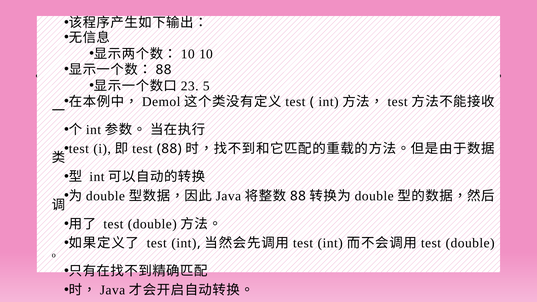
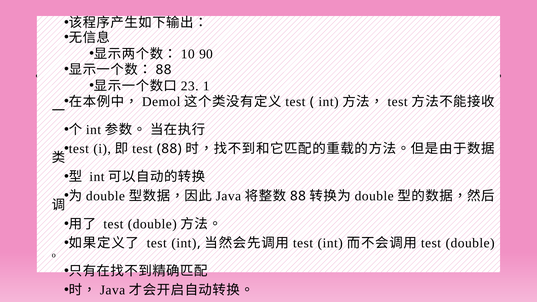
10 at (206, 54): 10 -> 90
5: 5 -> 1
